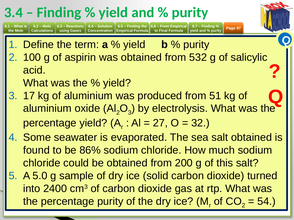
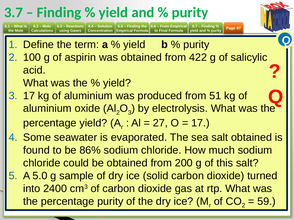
3.4: 3.4 -> 3.7
532: 532 -> 422
32 at (200, 123): 32 -> 17
54: 54 -> 59
